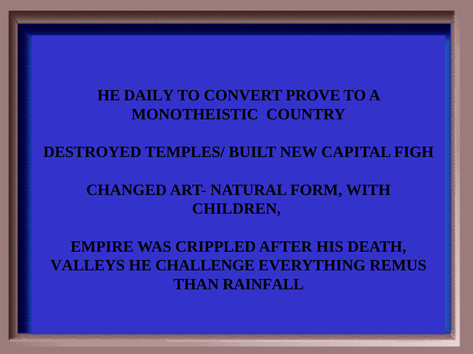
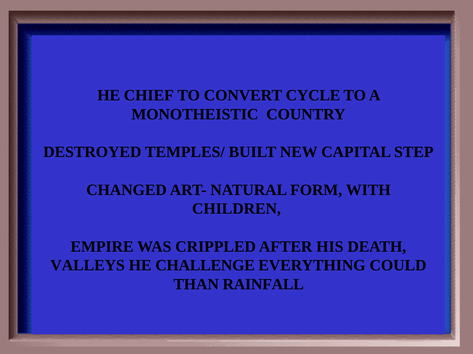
DAILY: DAILY -> CHIEF
PROVE: PROVE -> CYCLE
FIGH: FIGH -> STEP
REMUS: REMUS -> COULD
